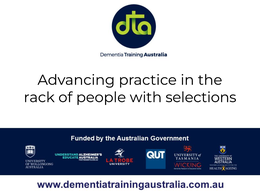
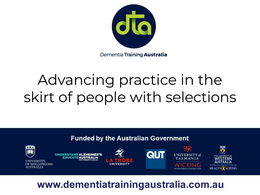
rack: rack -> skirt
